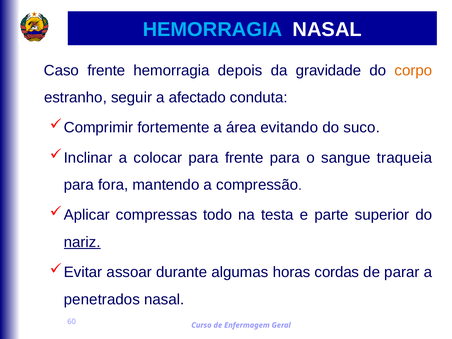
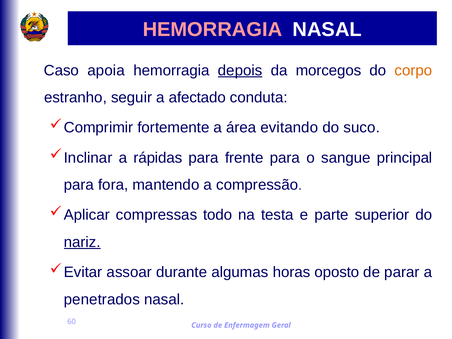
HEMORRAGIA at (212, 30) colour: light blue -> pink
Caso frente: frente -> apoia
depois underline: none -> present
gravidade: gravidade -> morcegos
colocar: colocar -> rápidas
traqueia: traqueia -> principal
cordas: cordas -> oposto
